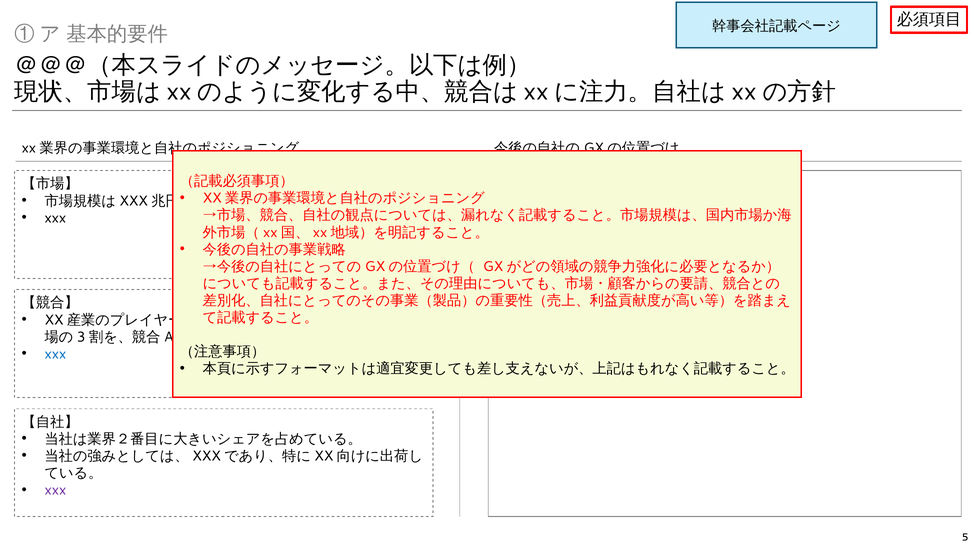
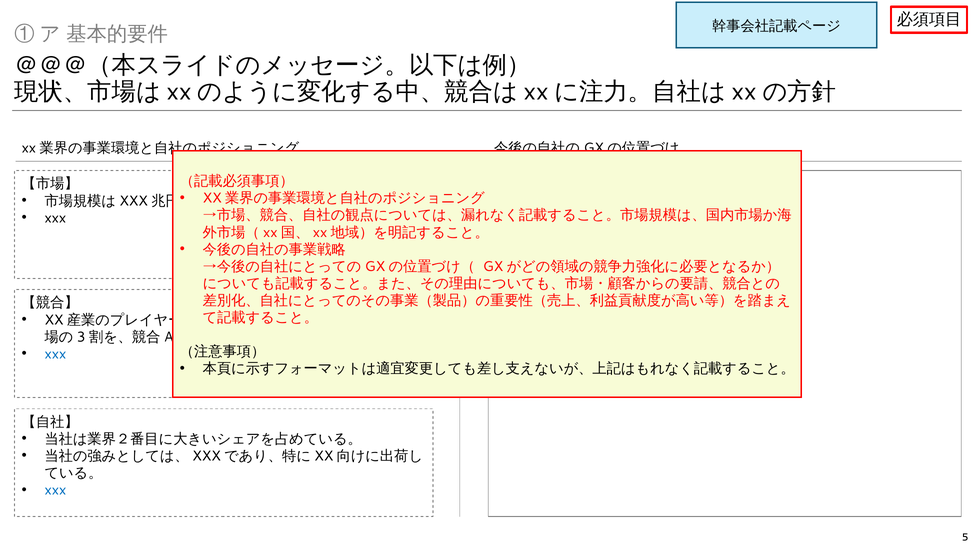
xxx at (55, 490) colour: purple -> blue
